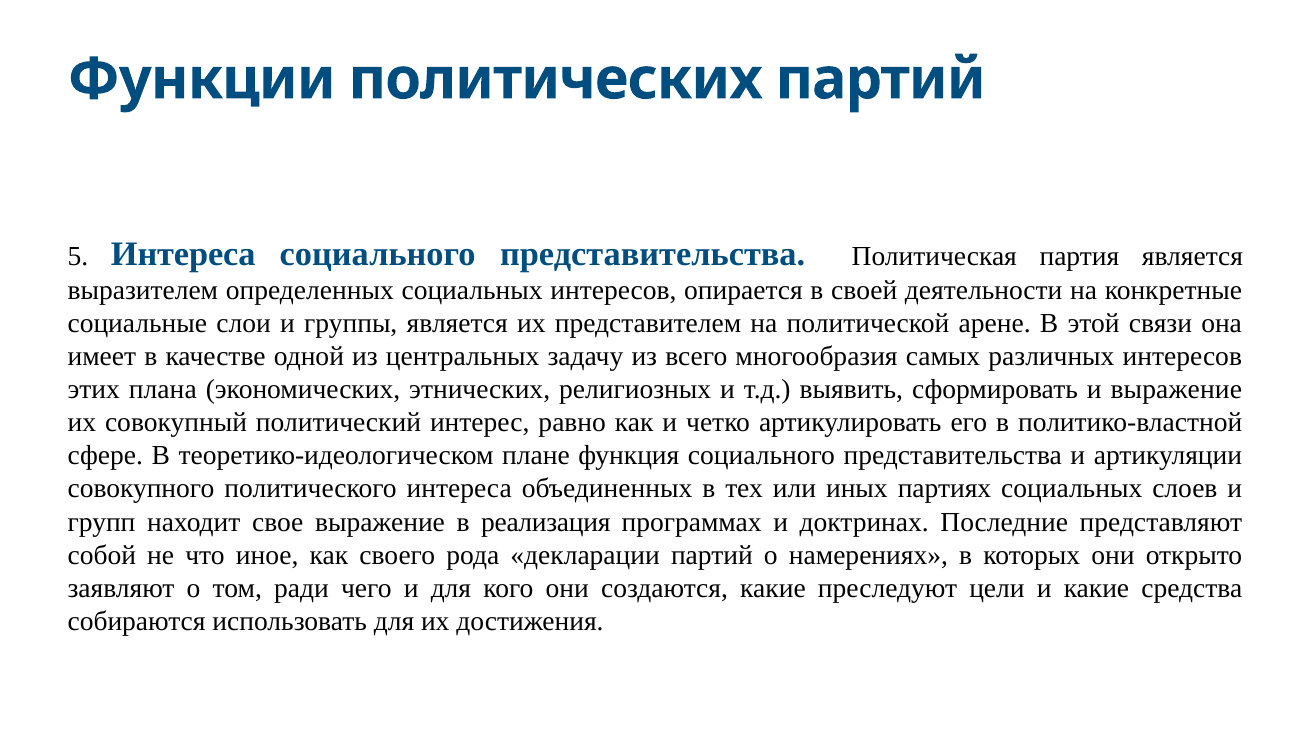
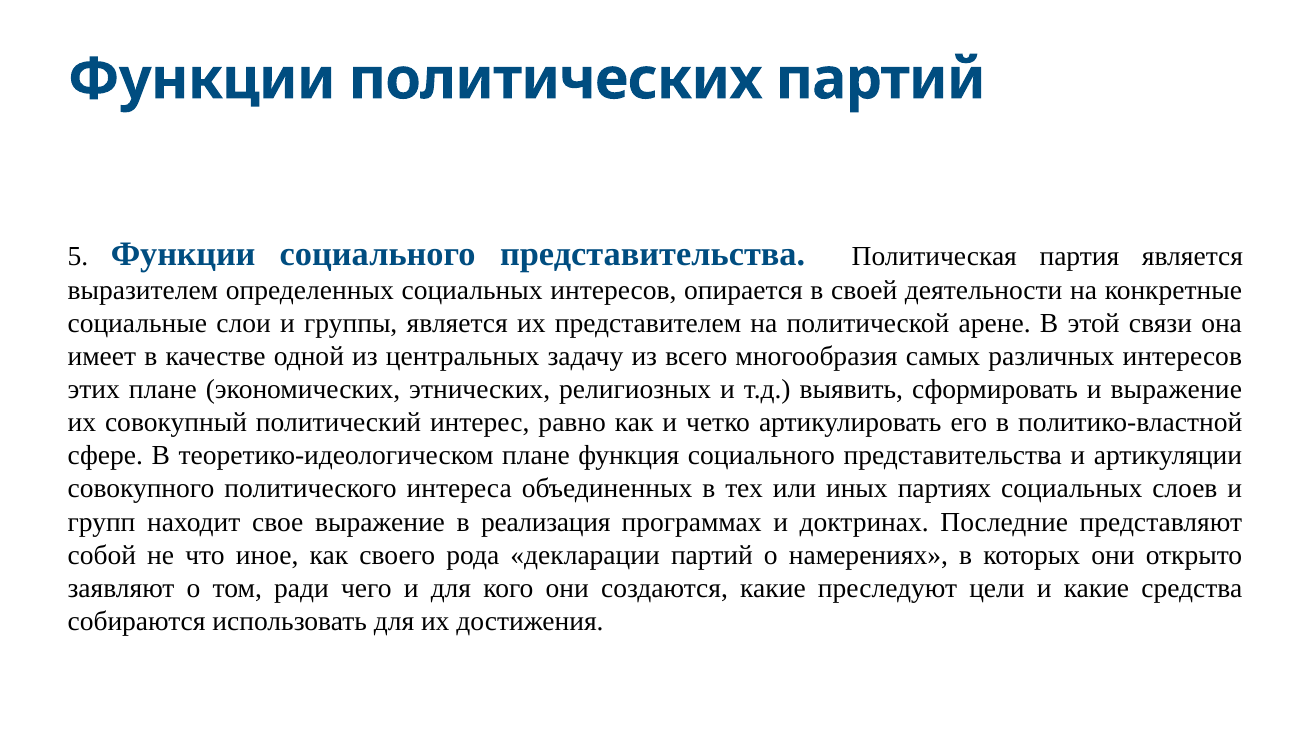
5 Интереса: Интереса -> Функции
этих плана: плана -> плане
